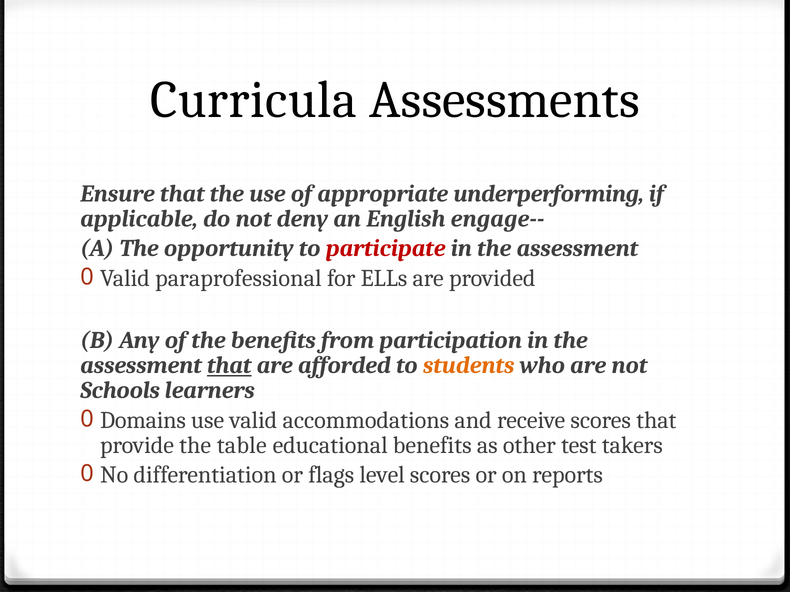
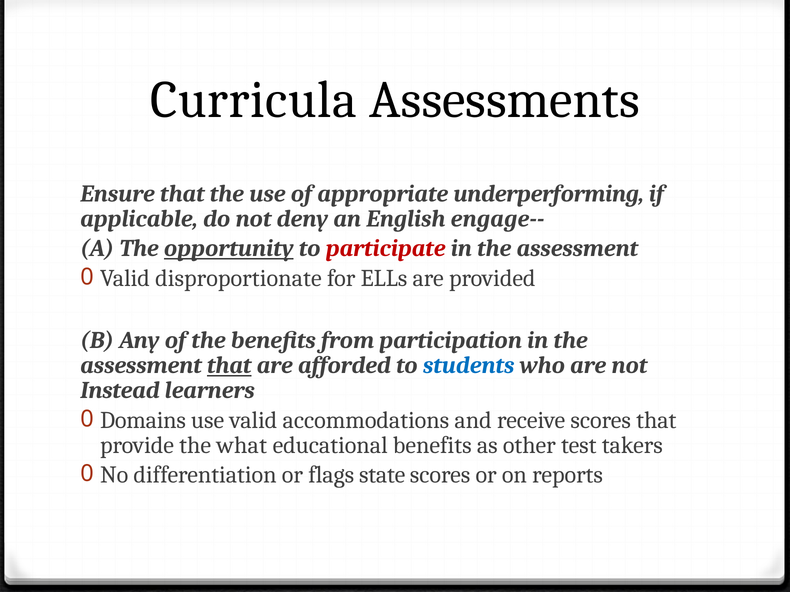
opportunity underline: none -> present
paraprofessional: paraprofessional -> disproportionate
students colour: orange -> blue
Schools: Schools -> Instead
table: table -> what
level: level -> state
